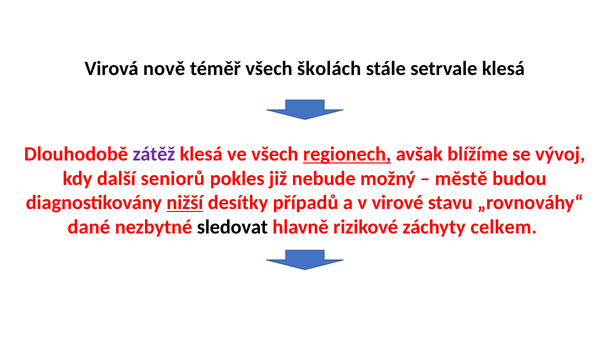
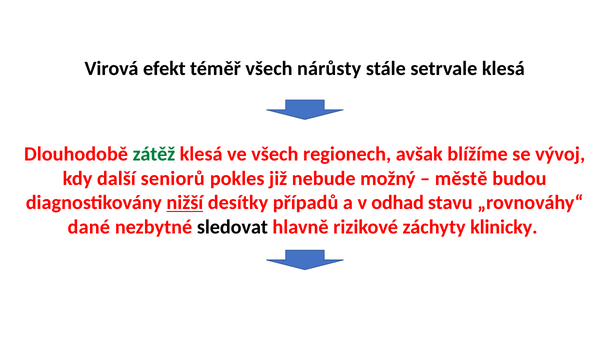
nově: nově -> efekt
školách: školách -> nárůsty
zátěž colour: purple -> green
regionech underline: present -> none
virové: virové -> odhad
celkem: celkem -> klinicky
